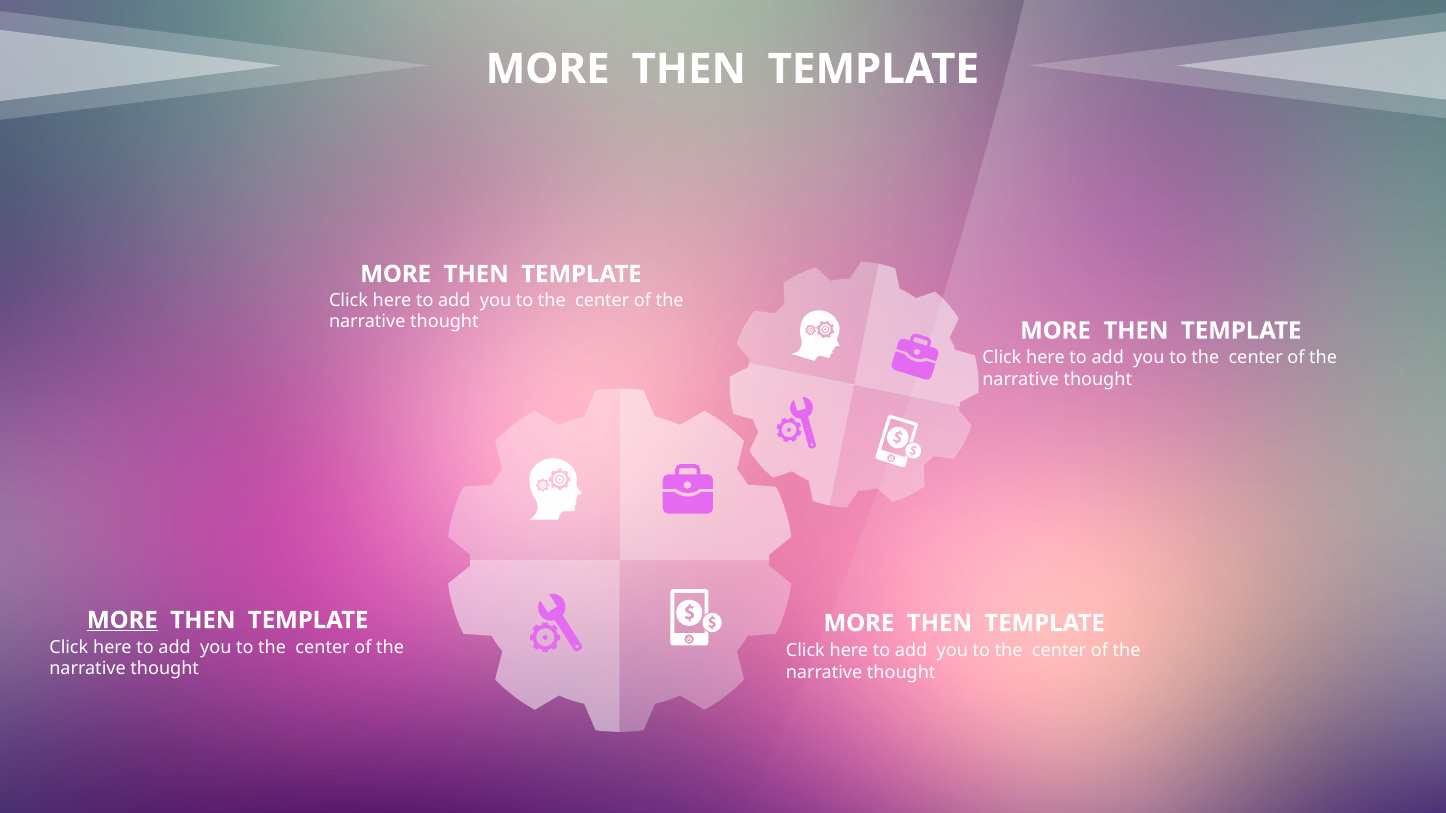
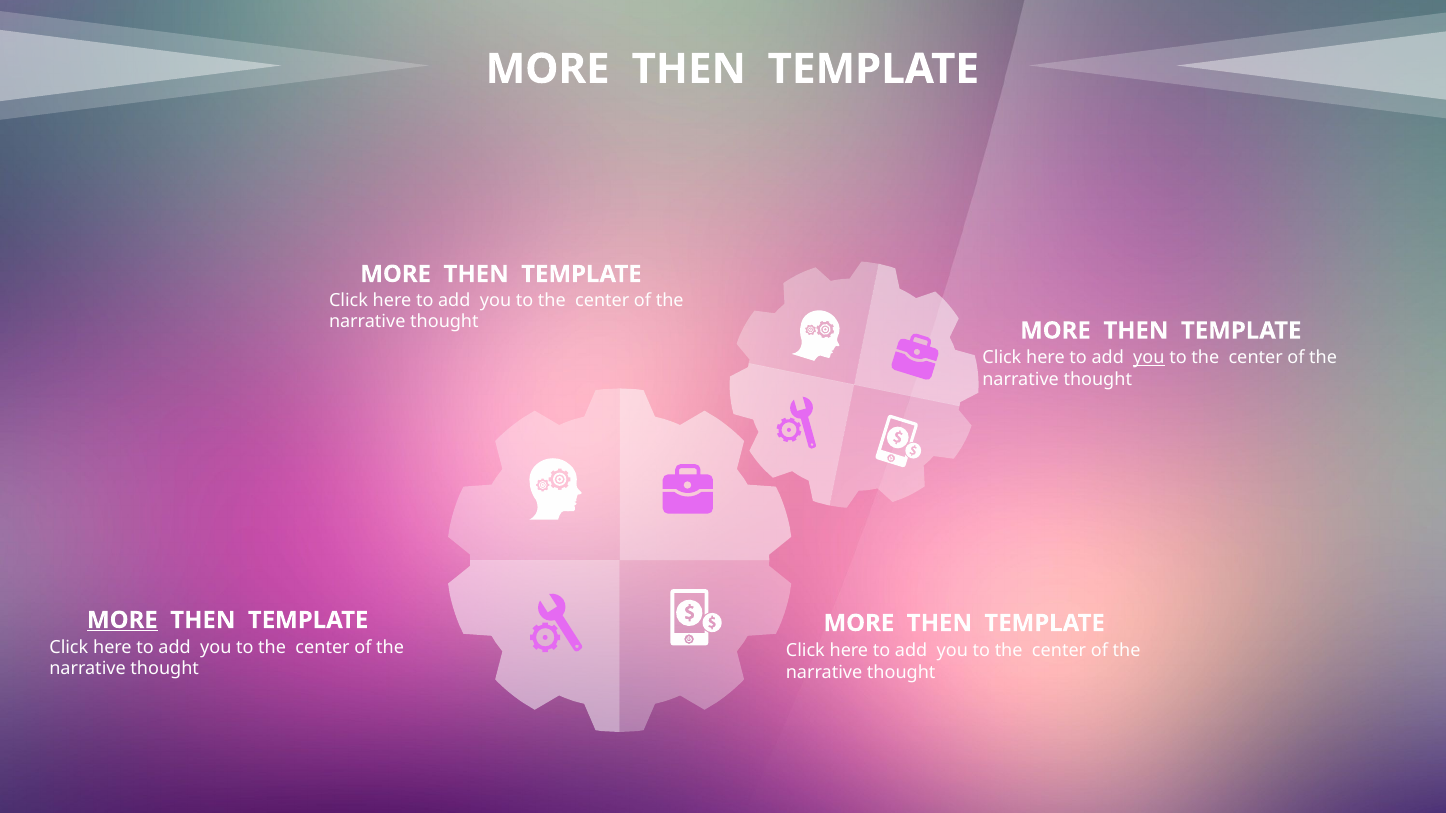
you at (1149, 358) underline: none -> present
